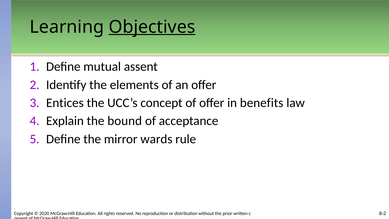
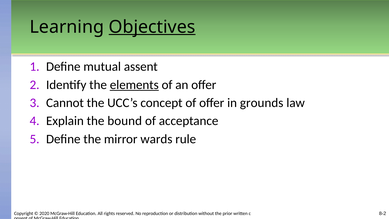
elements underline: none -> present
Entices: Entices -> Cannot
benefits: benefits -> grounds
